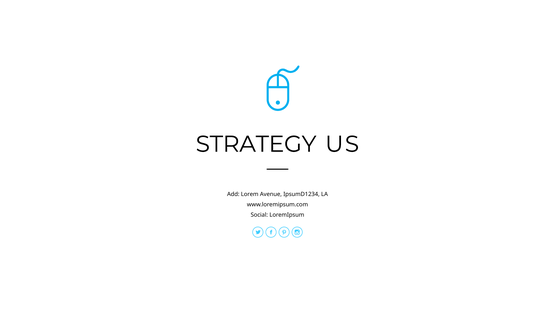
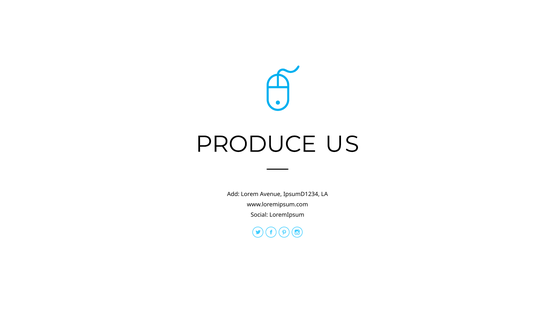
STRATEGY: STRATEGY -> PRODUCE
